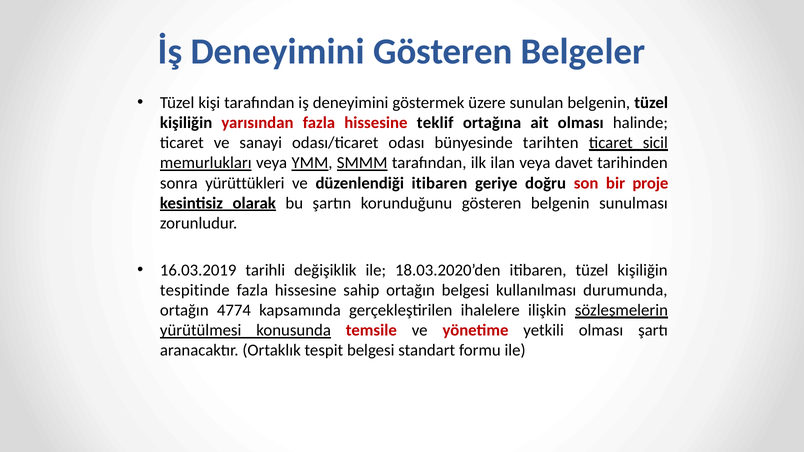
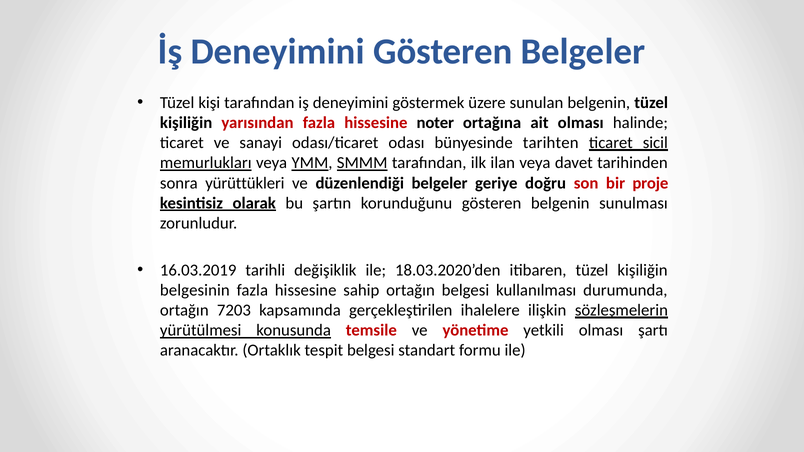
teklif: teklif -> noter
düzenlendiği itibaren: itibaren -> belgeler
tespitinde: tespitinde -> belgesinin
4774: 4774 -> 7203
